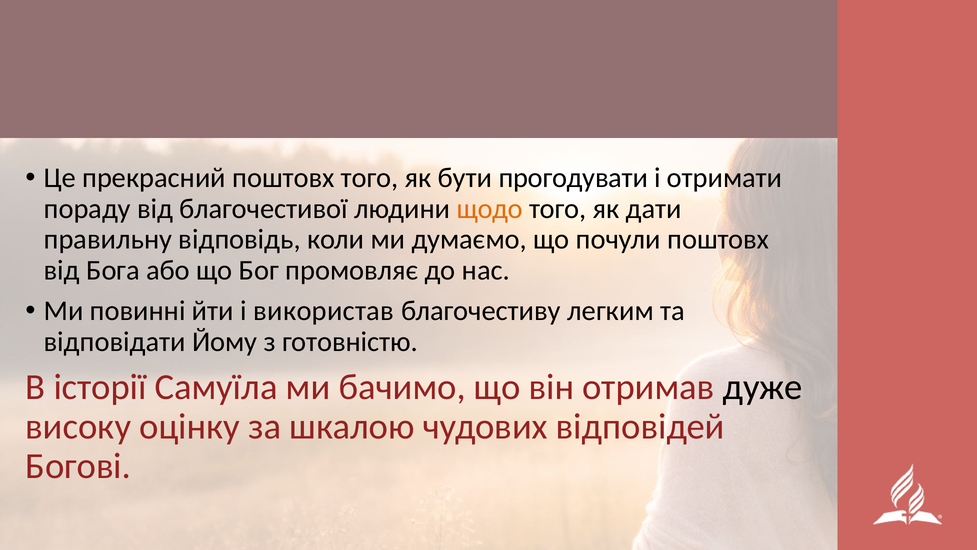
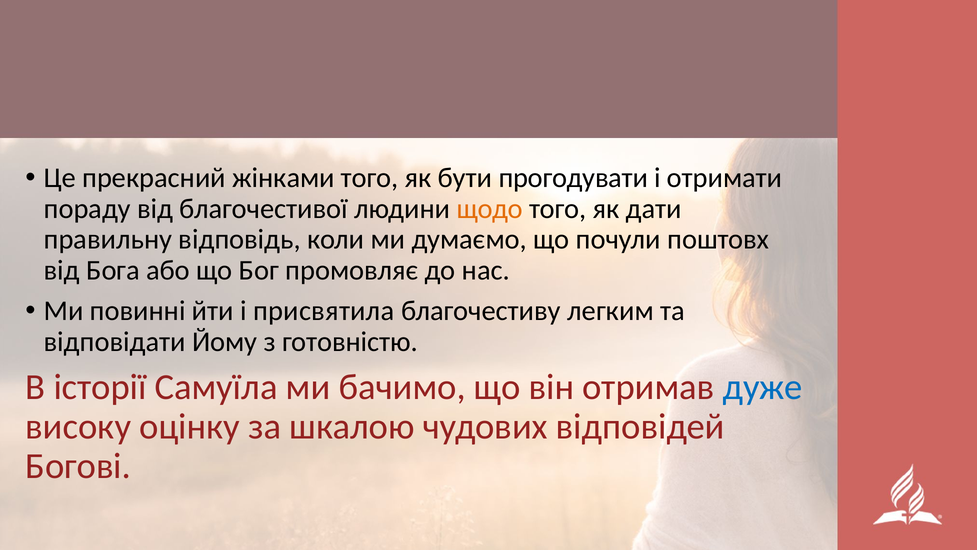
прекрасний поштовх: поштовх -> жінками
використав: використав -> присвятила
дуже colour: black -> blue
